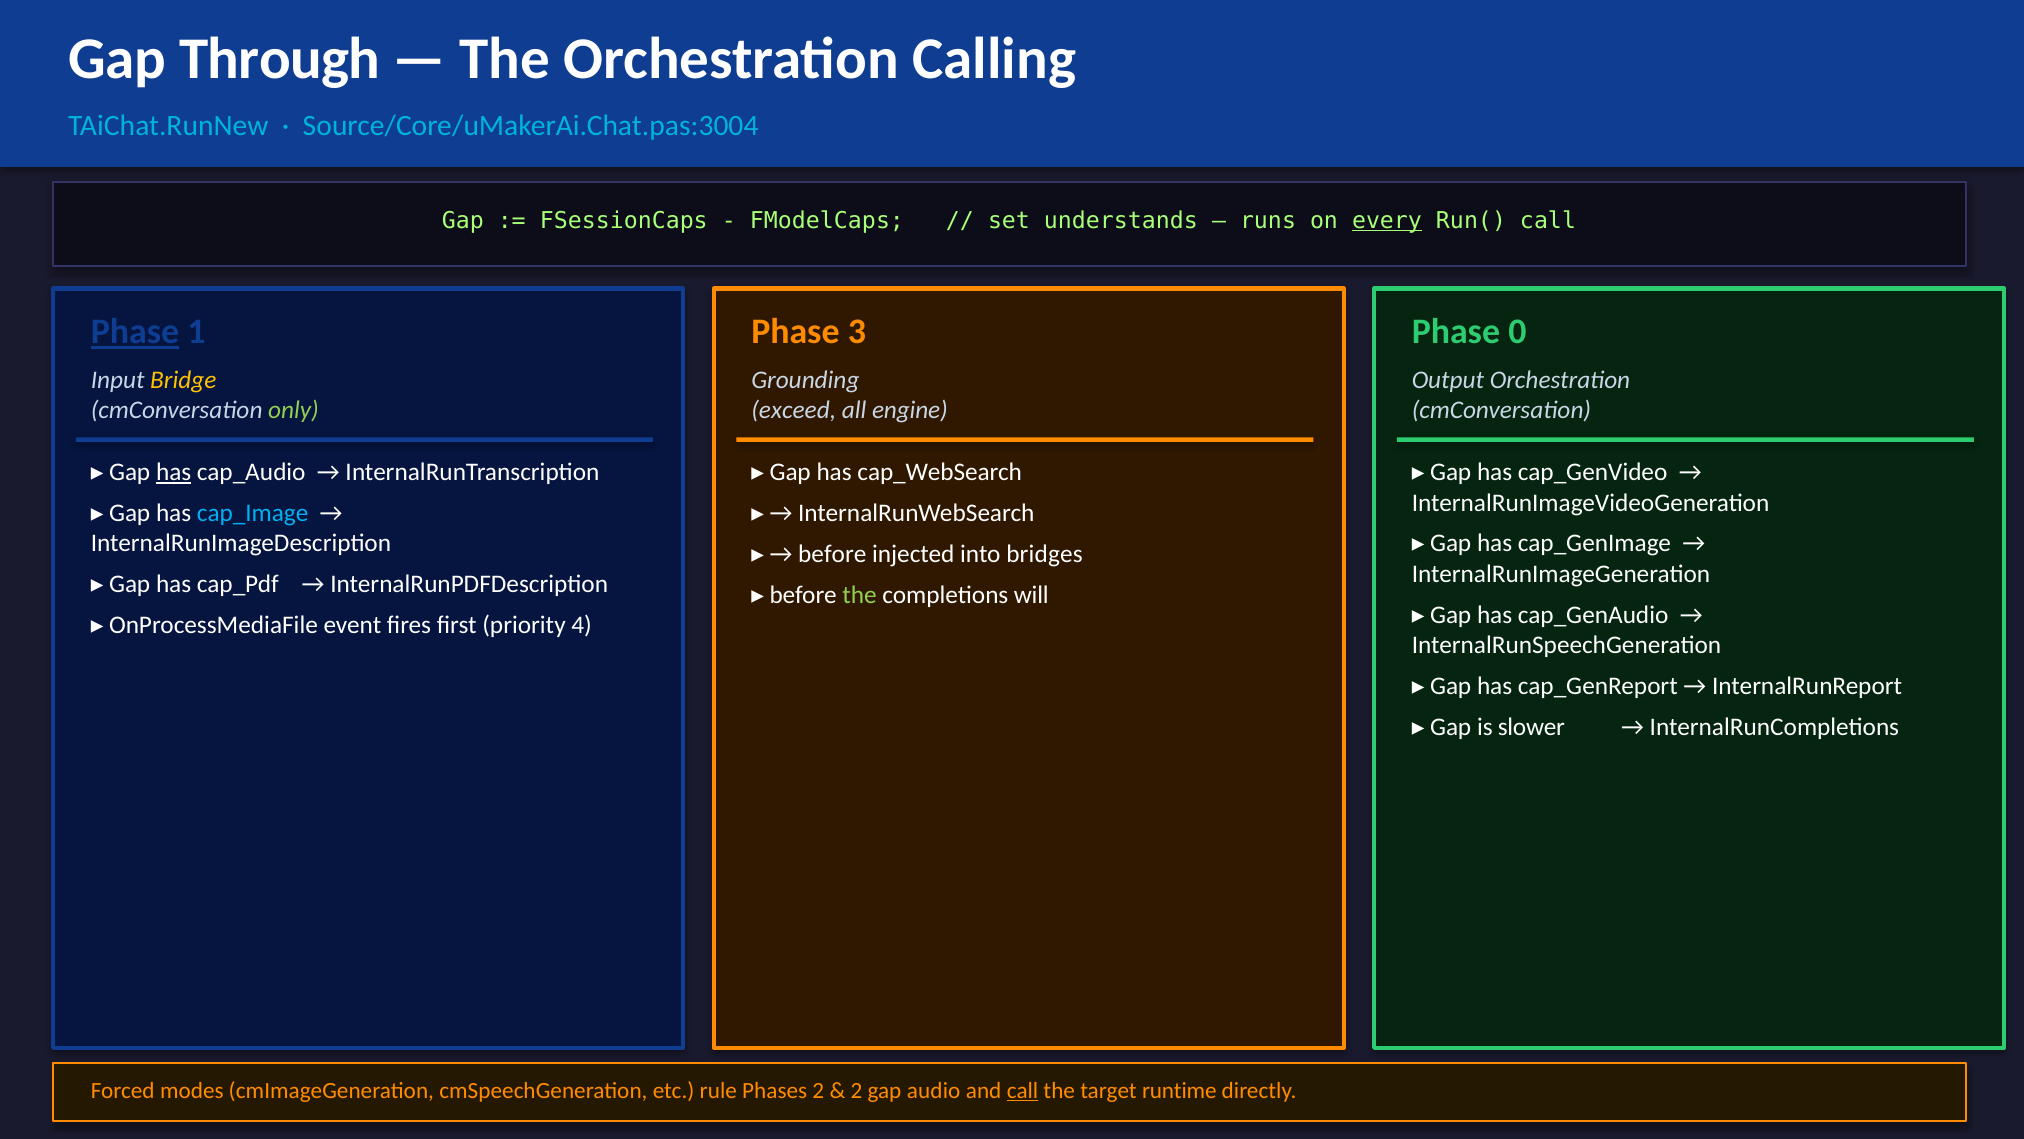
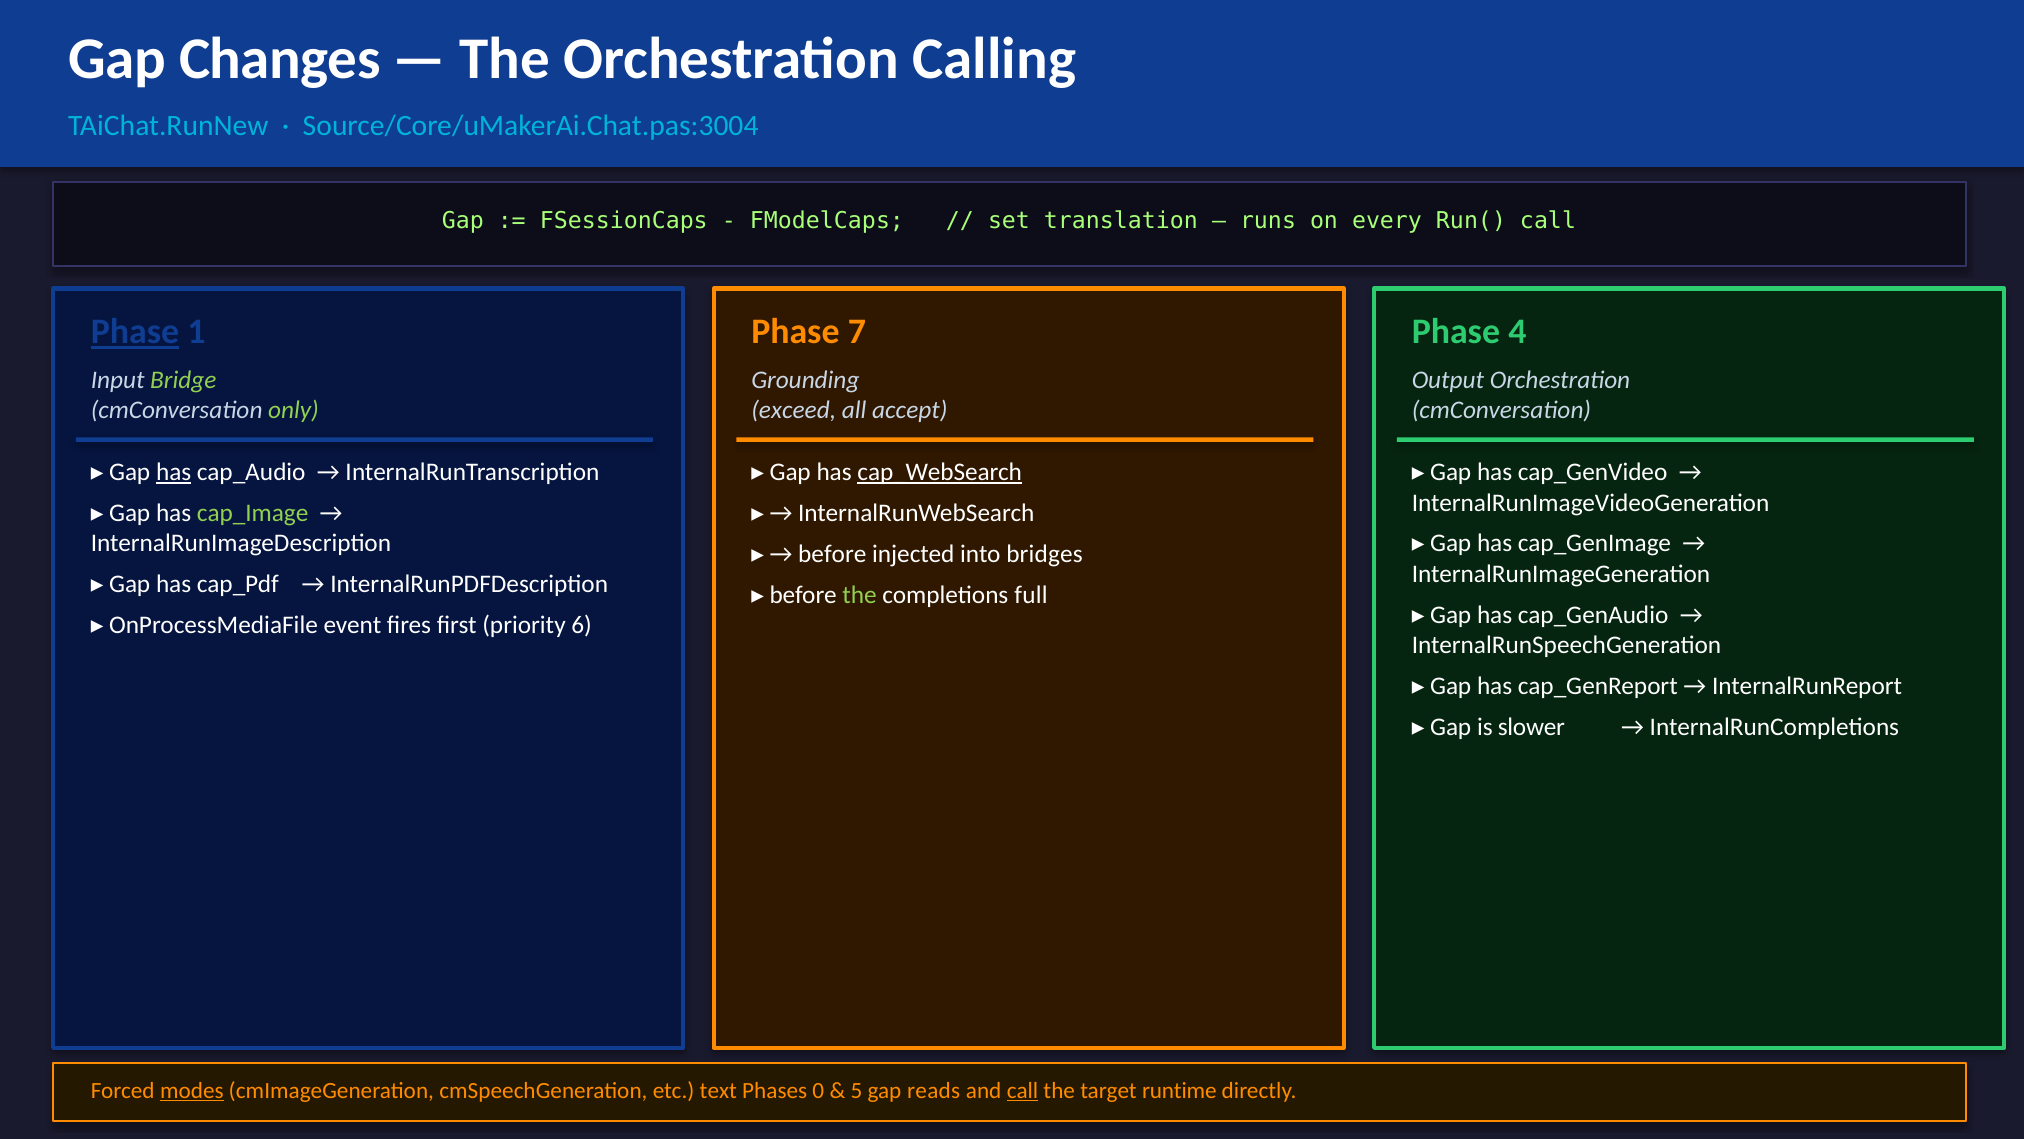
Through: Through -> Changes
understands: understands -> translation
every underline: present -> none
3: 3 -> 7
0: 0 -> 4
Bridge colour: yellow -> light green
engine: engine -> accept
cap_WebSearch underline: none -> present
cap_Image colour: light blue -> light green
will: will -> full
4: 4 -> 6
modes underline: none -> present
rule: rule -> text
Phases 2: 2 -> 0
2 at (856, 1090): 2 -> 5
audio: audio -> reads
